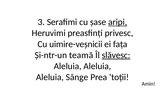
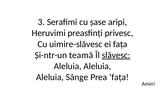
aripi underline: present -> none
uimire-veșnicii: uimire-veșnicii -> uimire-slăvesc
Prea toții: toții -> fața
